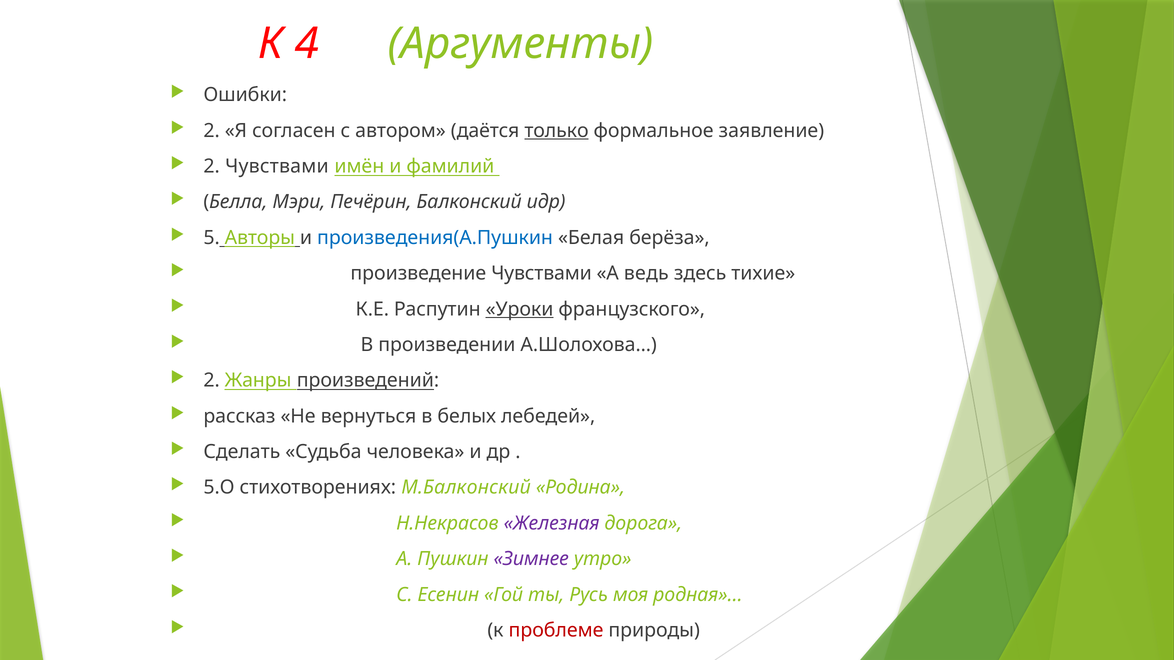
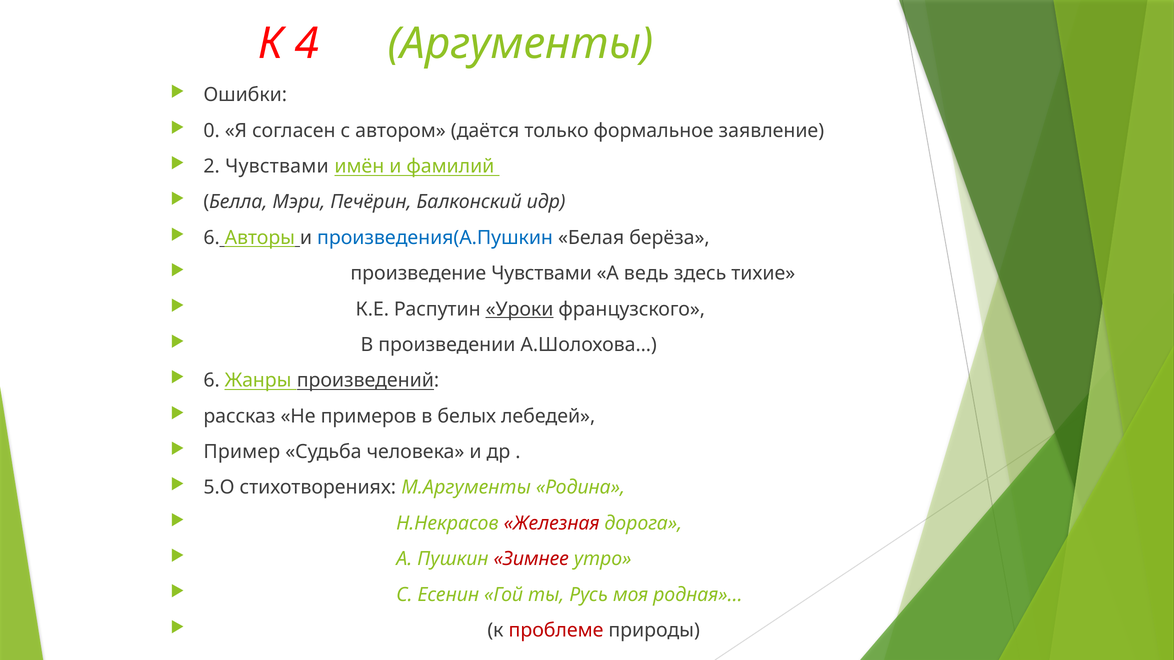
2 at (212, 131): 2 -> 0
только underline: present -> none
5 at (212, 238): 5 -> 6
2 at (212, 381): 2 -> 6
вернуться: вернуться -> примеров
Сделать: Сделать -> Пример
М.Балконский: М.Балконский -> М.Аргументы
Железная colour: purple -> red
Зимнее colour: purple -> red
